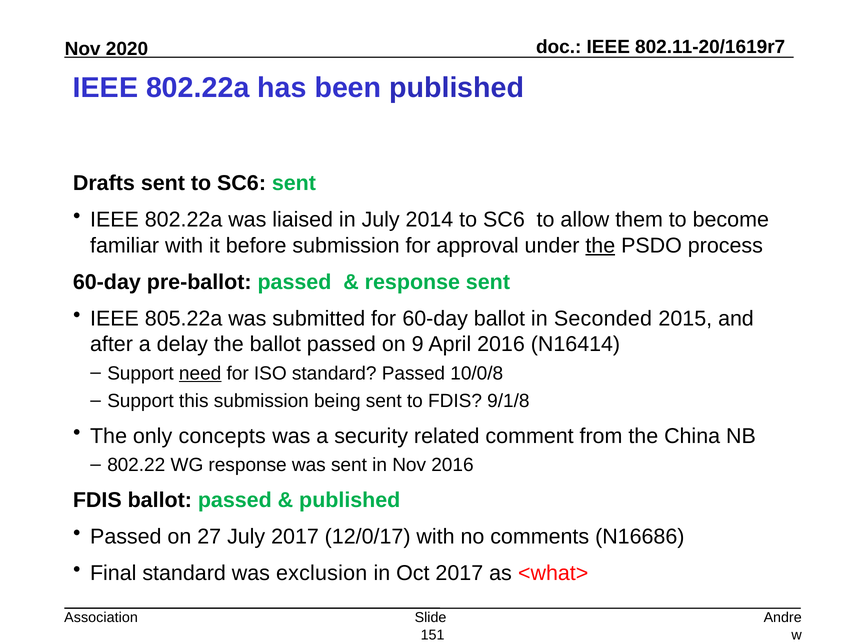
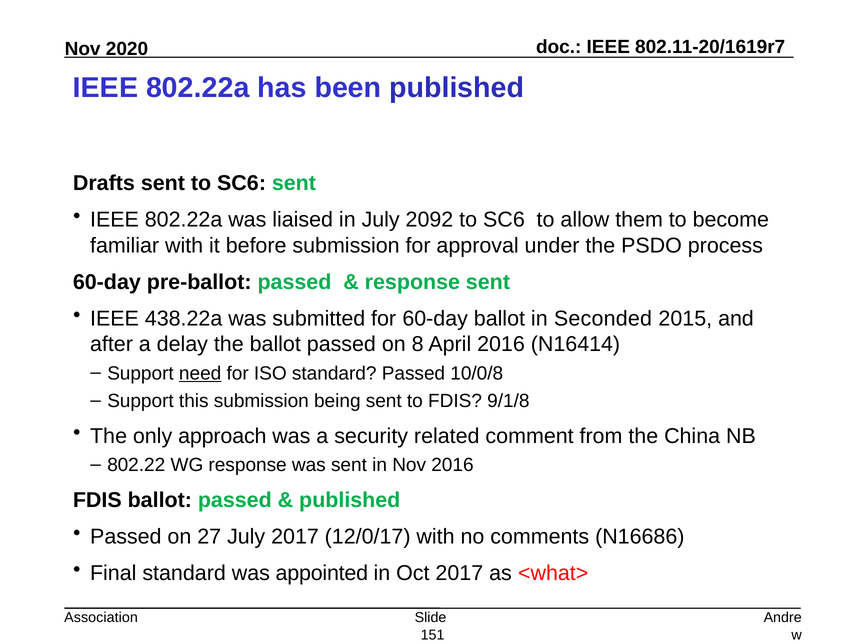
2014: 2014 -> 2092
the at (600, 245) underline: present -> none
805.22a: 805.22a -> 438.22a
9: 9 -> 8
concepts: concepts -> approach
exclusion: exclusion -> appointed
